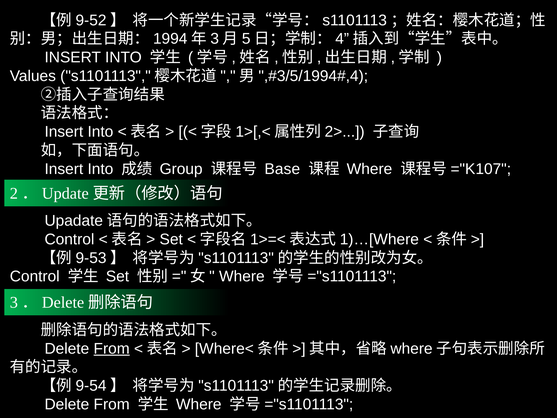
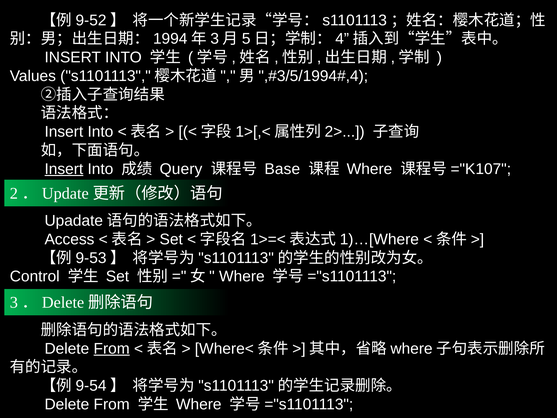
Insert at (64, 169) underline: none -> present
Group: Group -> Query
Control at (69, 239): Control -> Access
